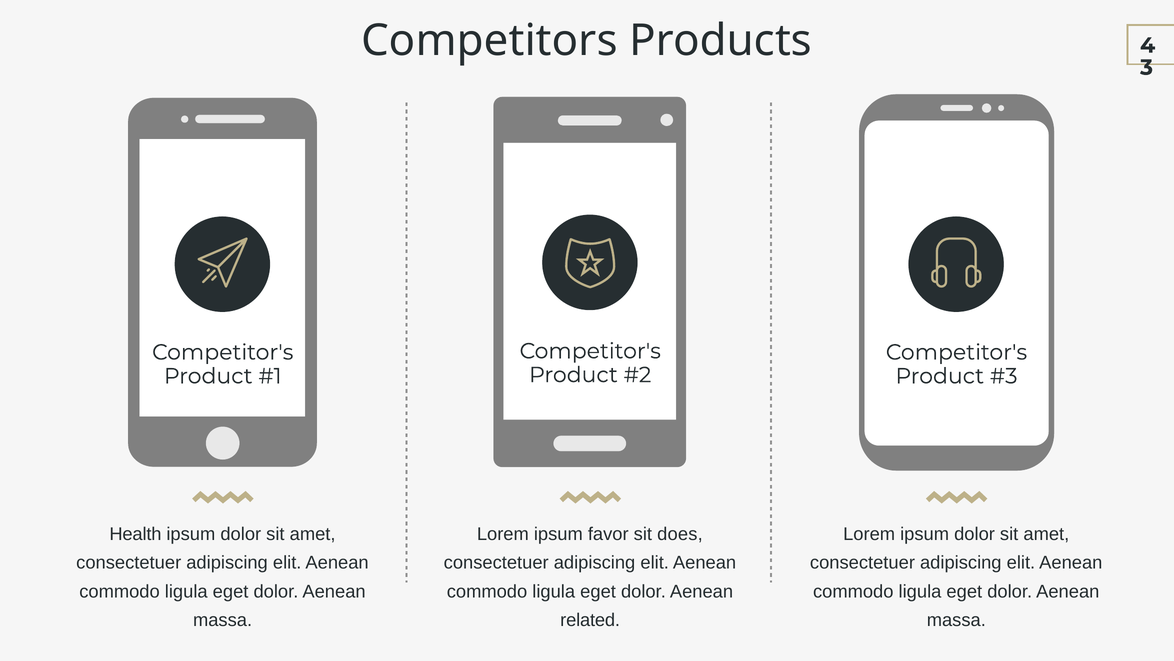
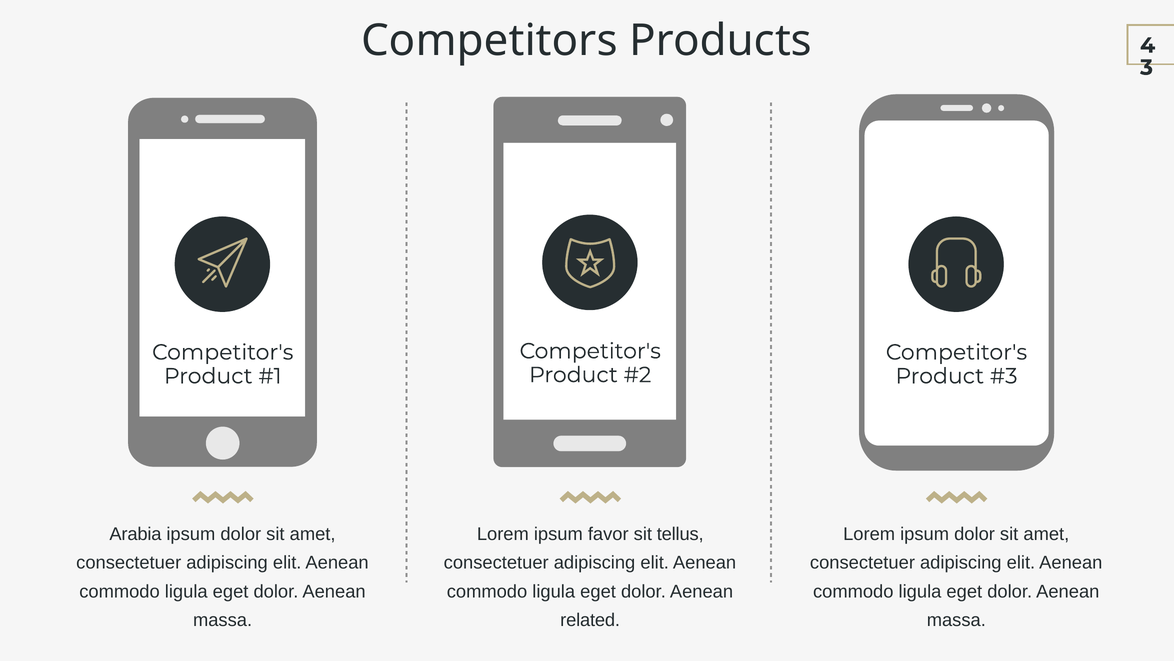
Health: Health -> Arabia
does: does -> tellus
